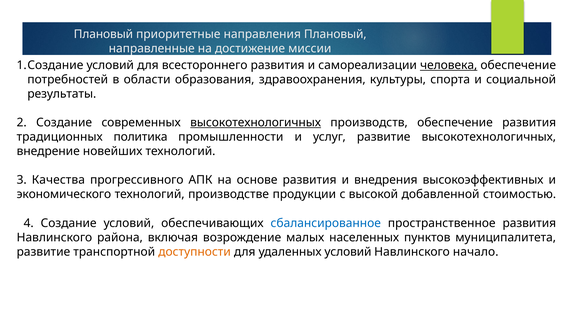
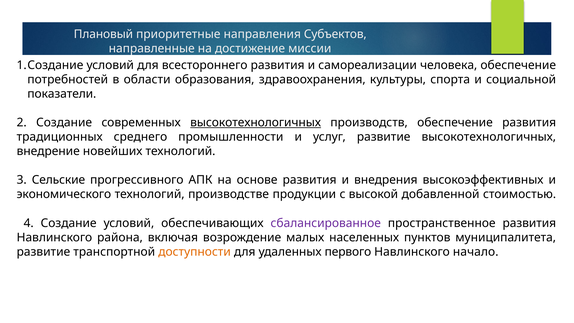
направления Плановый: Плановый -> Субъектов
человека underline: present -> none
результаты: результаты -> показатели
политика: политика -> среднего
Качества: Качества -> Сельские
сбалансированное colour: blue -> purple
удаленных условий: условий -> первого
